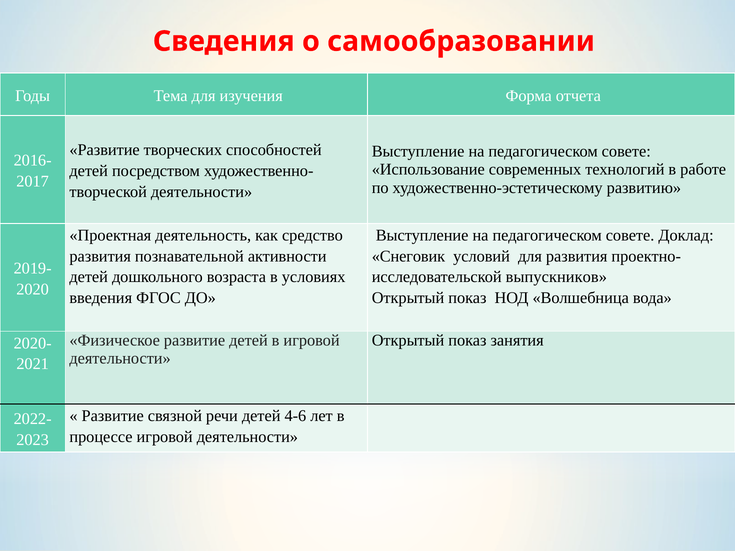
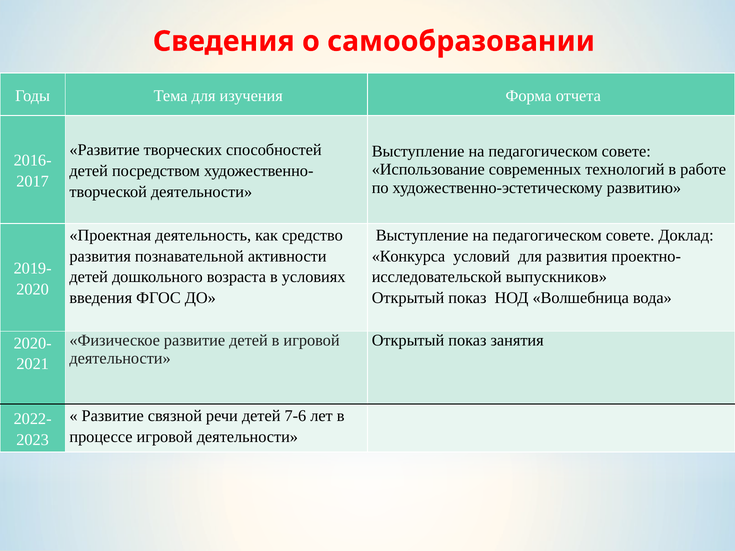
Снеговик: Снеговик -> Конкурса
4-6: 4-6 -> 7-6
